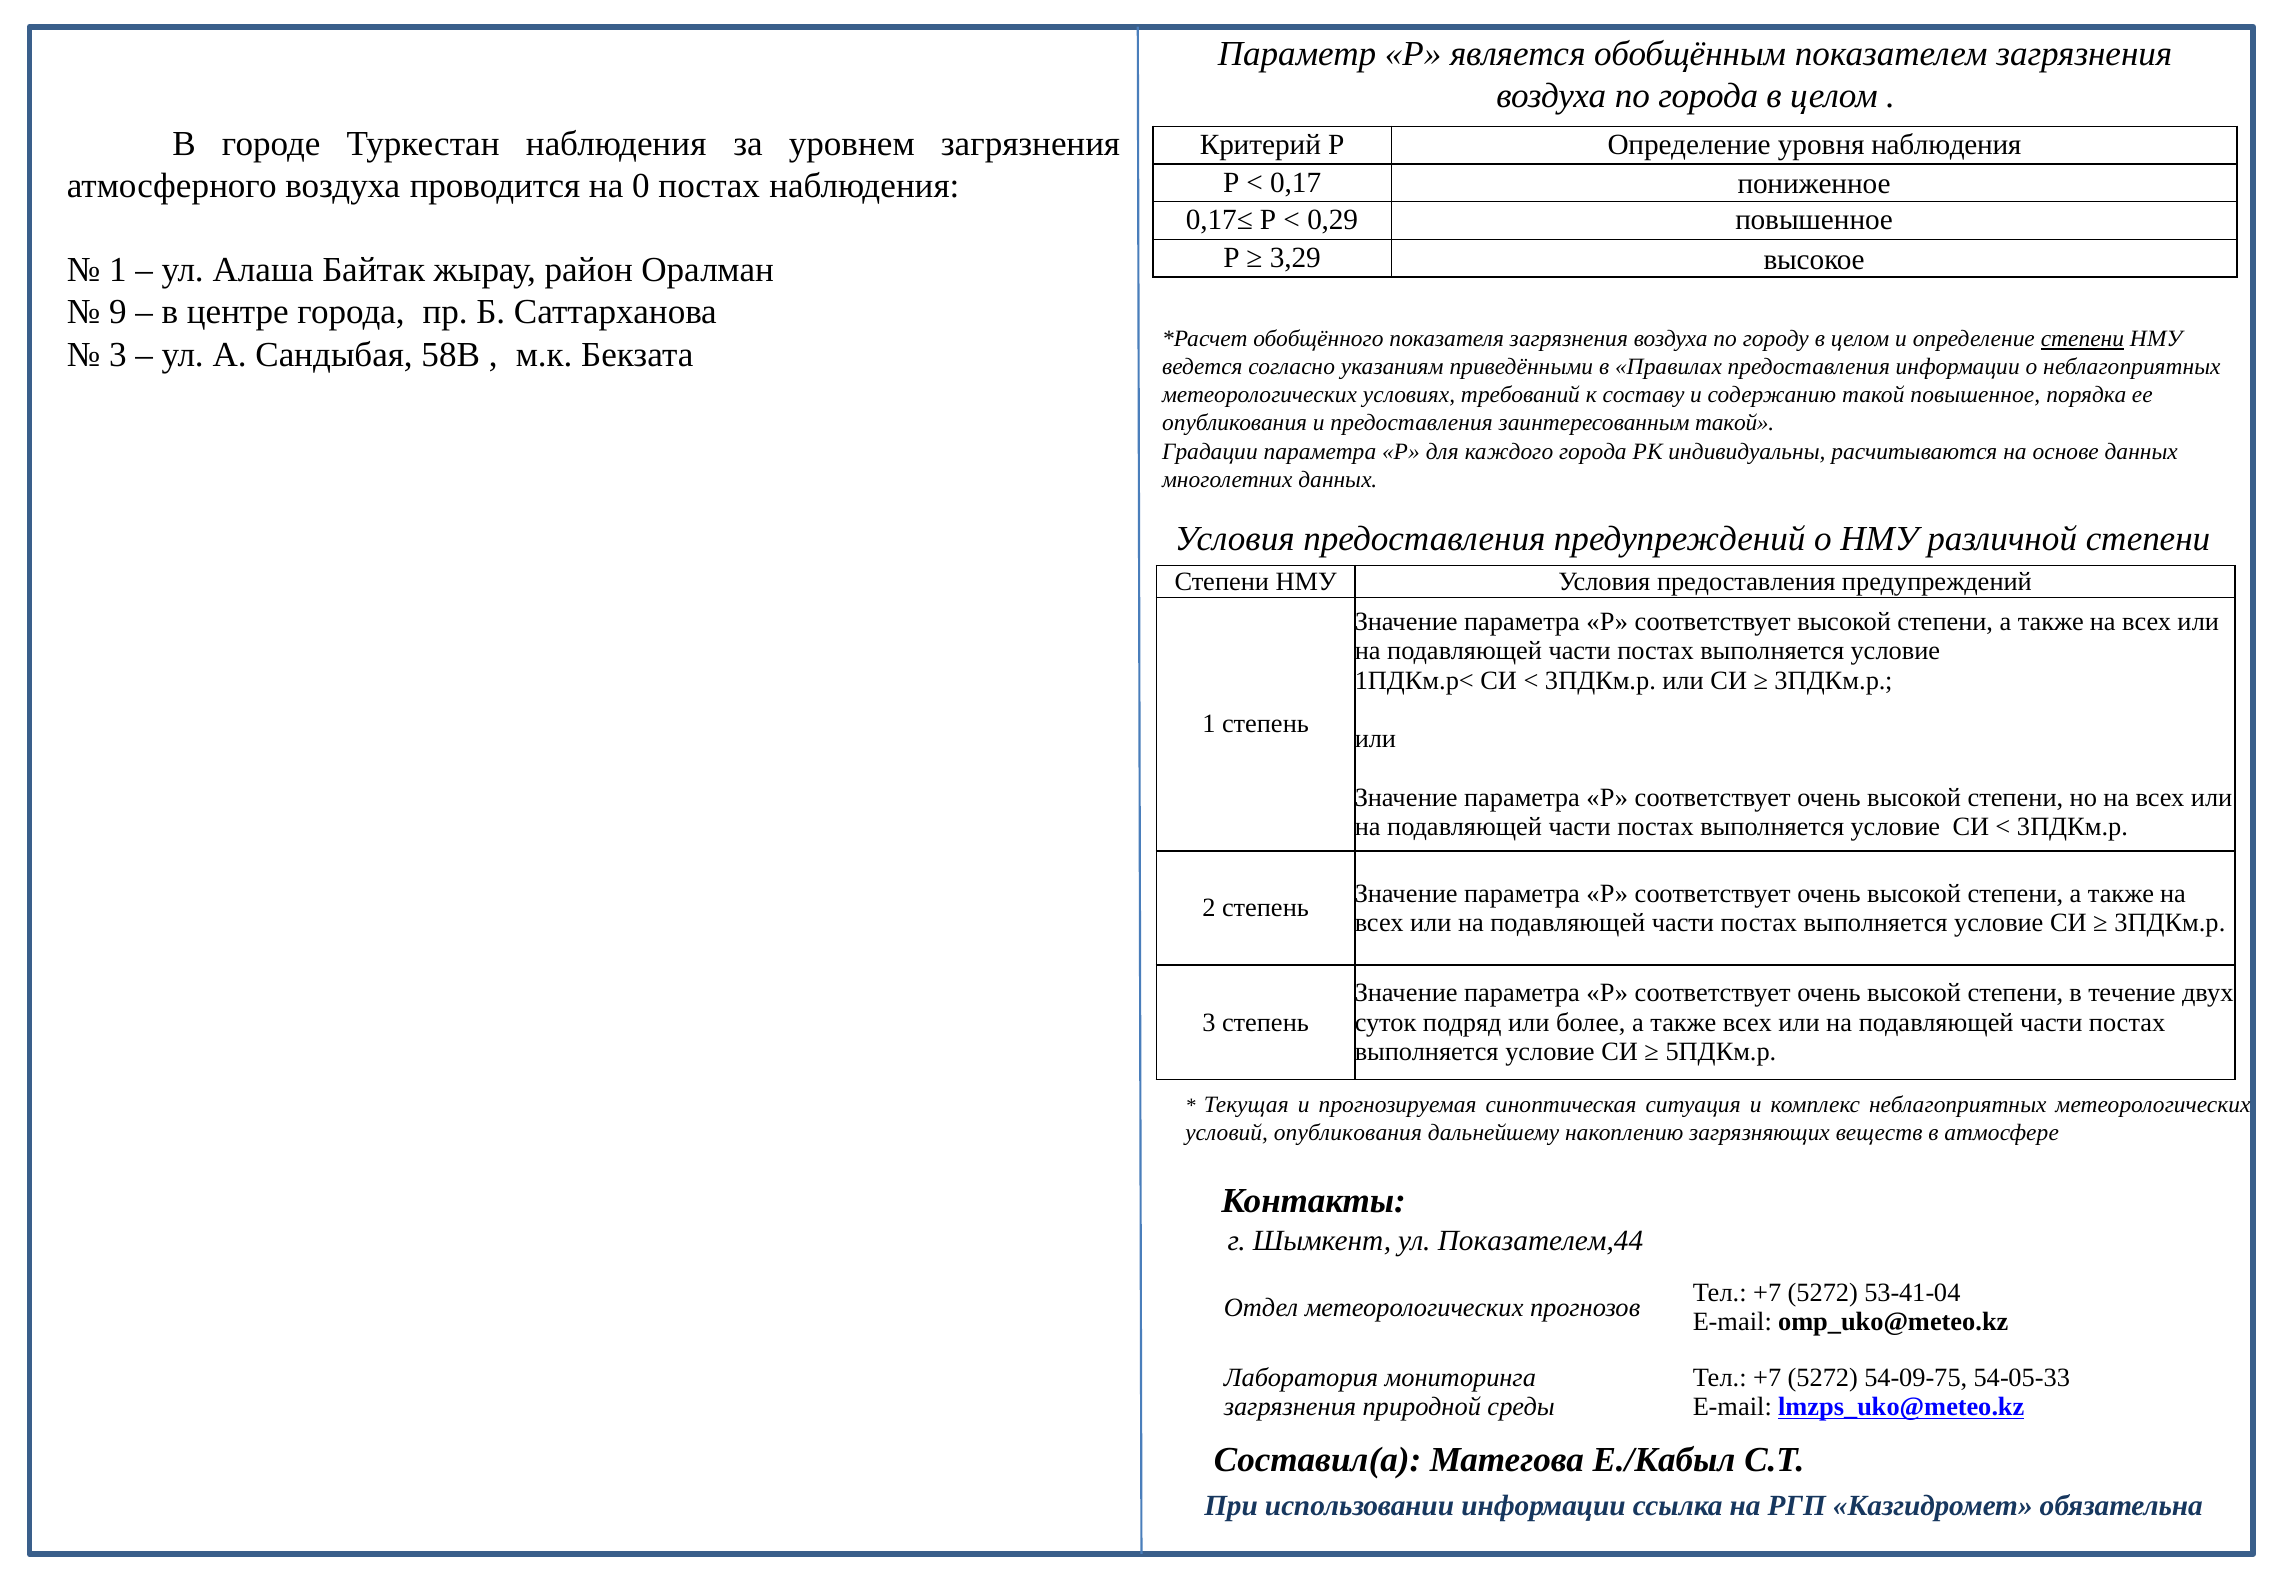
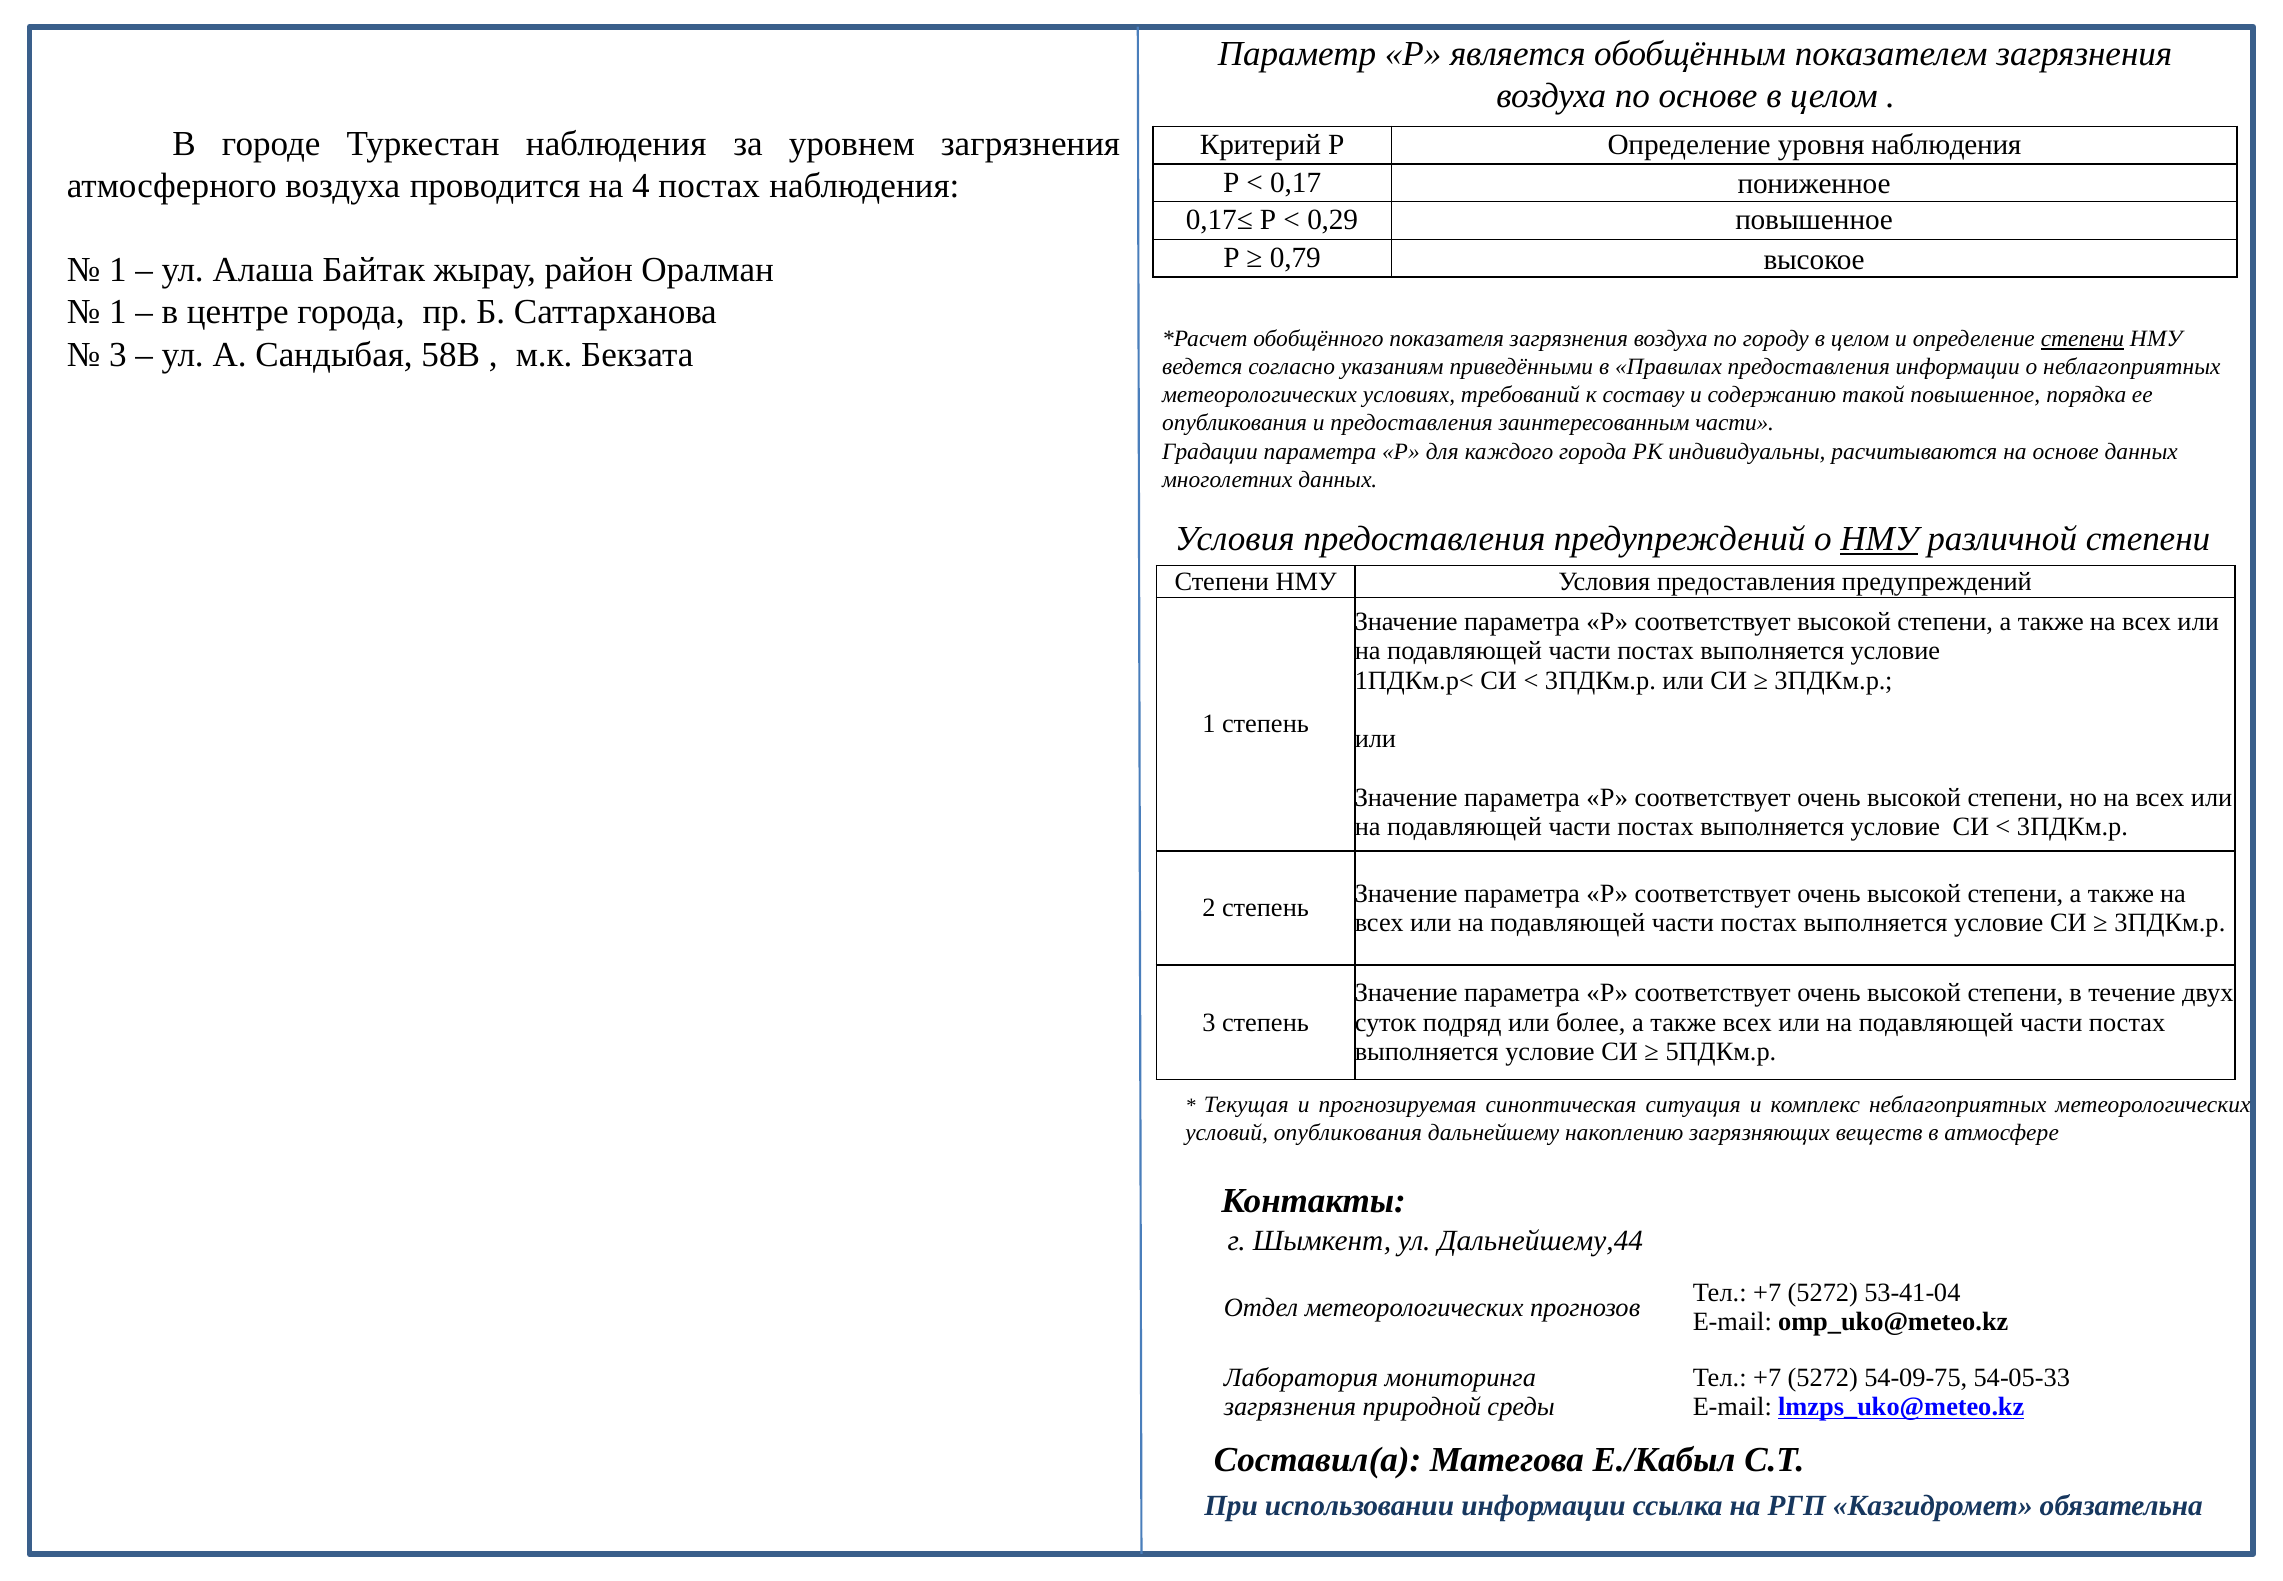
по города: города -> основе
0: 0 -> 4
3,29: 3,29 -> 0,79
9 at (118, 312): 9 -> 1
заинтересованным такой: такой -> части
НМУ at (1879, 538) underline: none -> present
Показателем,44: Показателем,44 -> Дальнейшему,44
